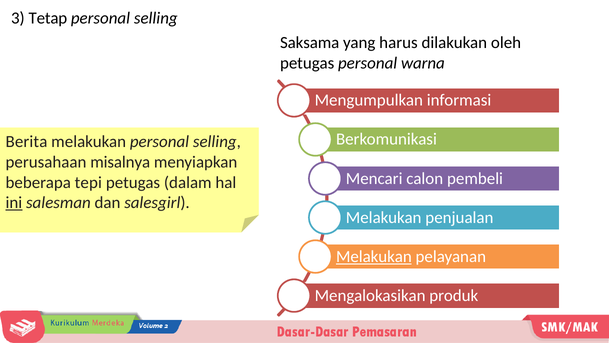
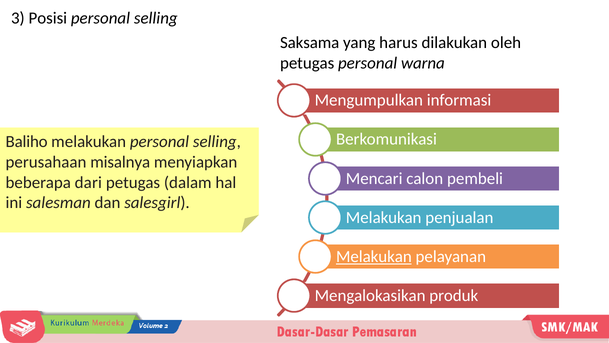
Tetap: Tetap -> Posisi
Berita: Berita -> Baliho
tepi: tepi -> dari
ini underline: present -> none
